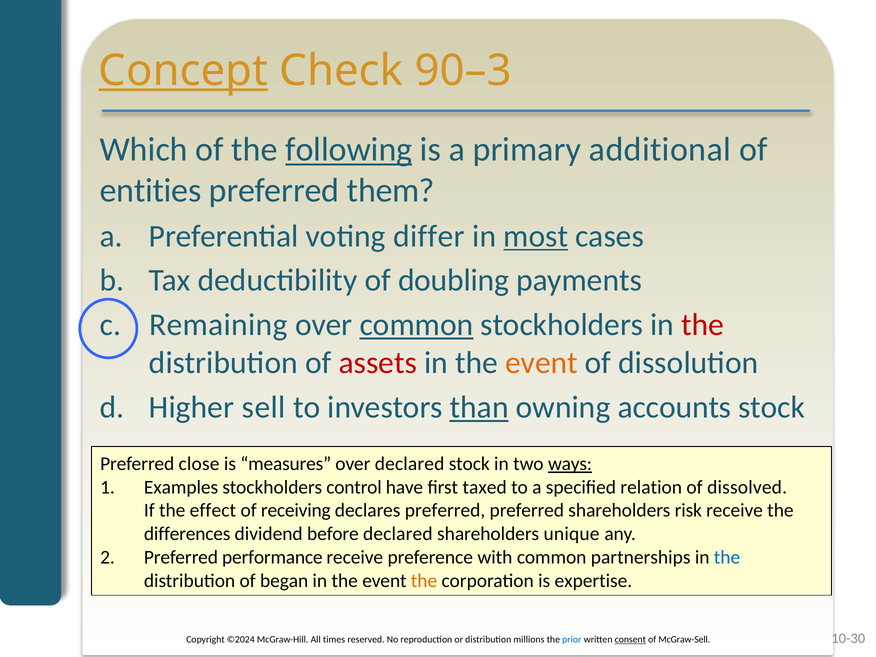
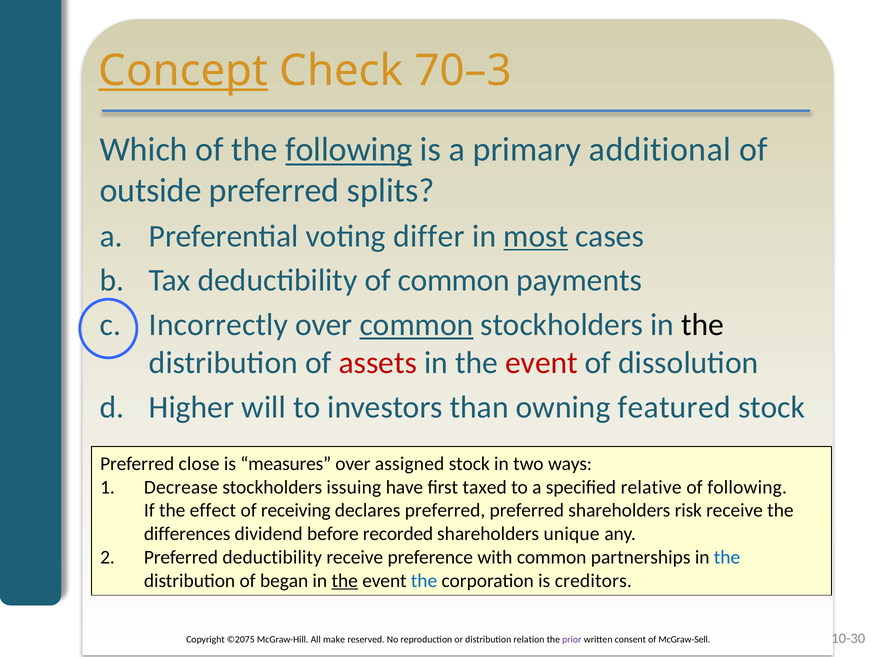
90–3: 90–3 -> 70–3
entities: entities -> outside
them: them -> splits
of doubling: doubling -> common
Remaining: Remaining -> Incorrectly
the at (703, 325) colour: red -> black
event at (541, 363) colour: orange -> red
sell: sell -> will
than underline: present -> none
accounts: accounts -> featured
over declared: declared -> assigned
ways underline: present -> none
Examples: Examples -> Decrease
control: control -> issuing
relation: relation -> relative
of dissolved: dissolved -> following
before declared: declared -> recorded
Preferred performance: performance -> deductibility
the at (345, 581) underline: none -> present
the at (424, 581) colour: orange -> blue
expertise: expertise -> creditors
©2024: ©2024 -> ©2075
times: times -> make
millions: millions -> relation
prior colour: blue -> purple
consent underline: present -> none
